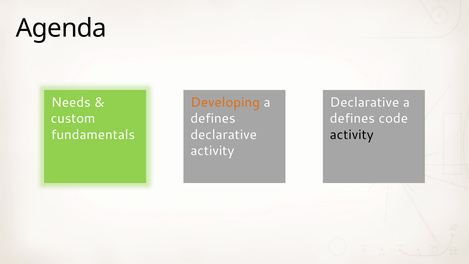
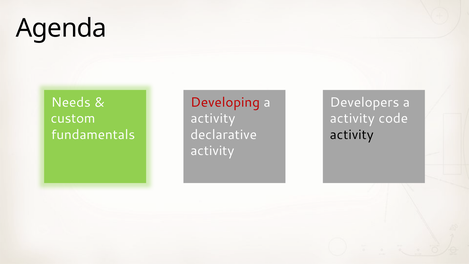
Developing colour: orange -> red
Declarative at (364, 102): Declarative -> Developers
defines at (213, 118): defines -> activity
defines at (352, 118): defines -> activity
